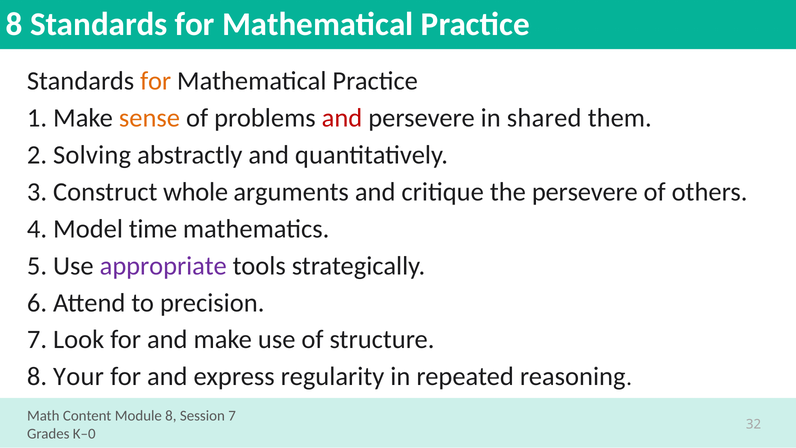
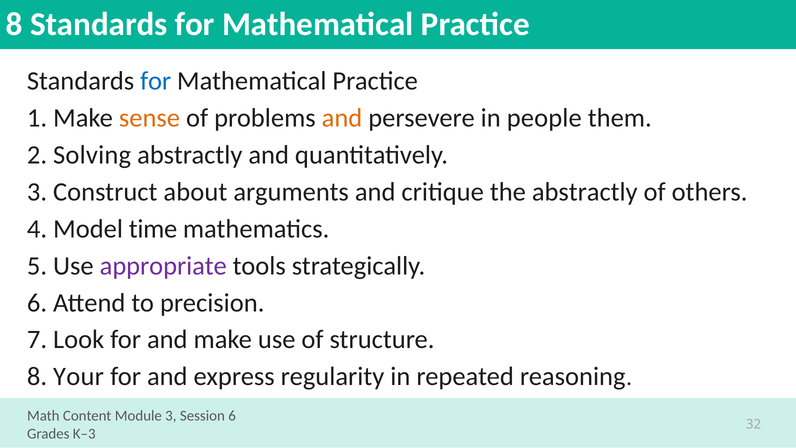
for at (156, 81) colour: orange -> blue
and at (342, 118) colour: red -> orange
shared: shared -> people
whole: whole -> about
the persevere: persevere -> abstractly
Module 8: 8 -> 3
Session 7: 7 -> 6
K–0: K–0 -> K–3
